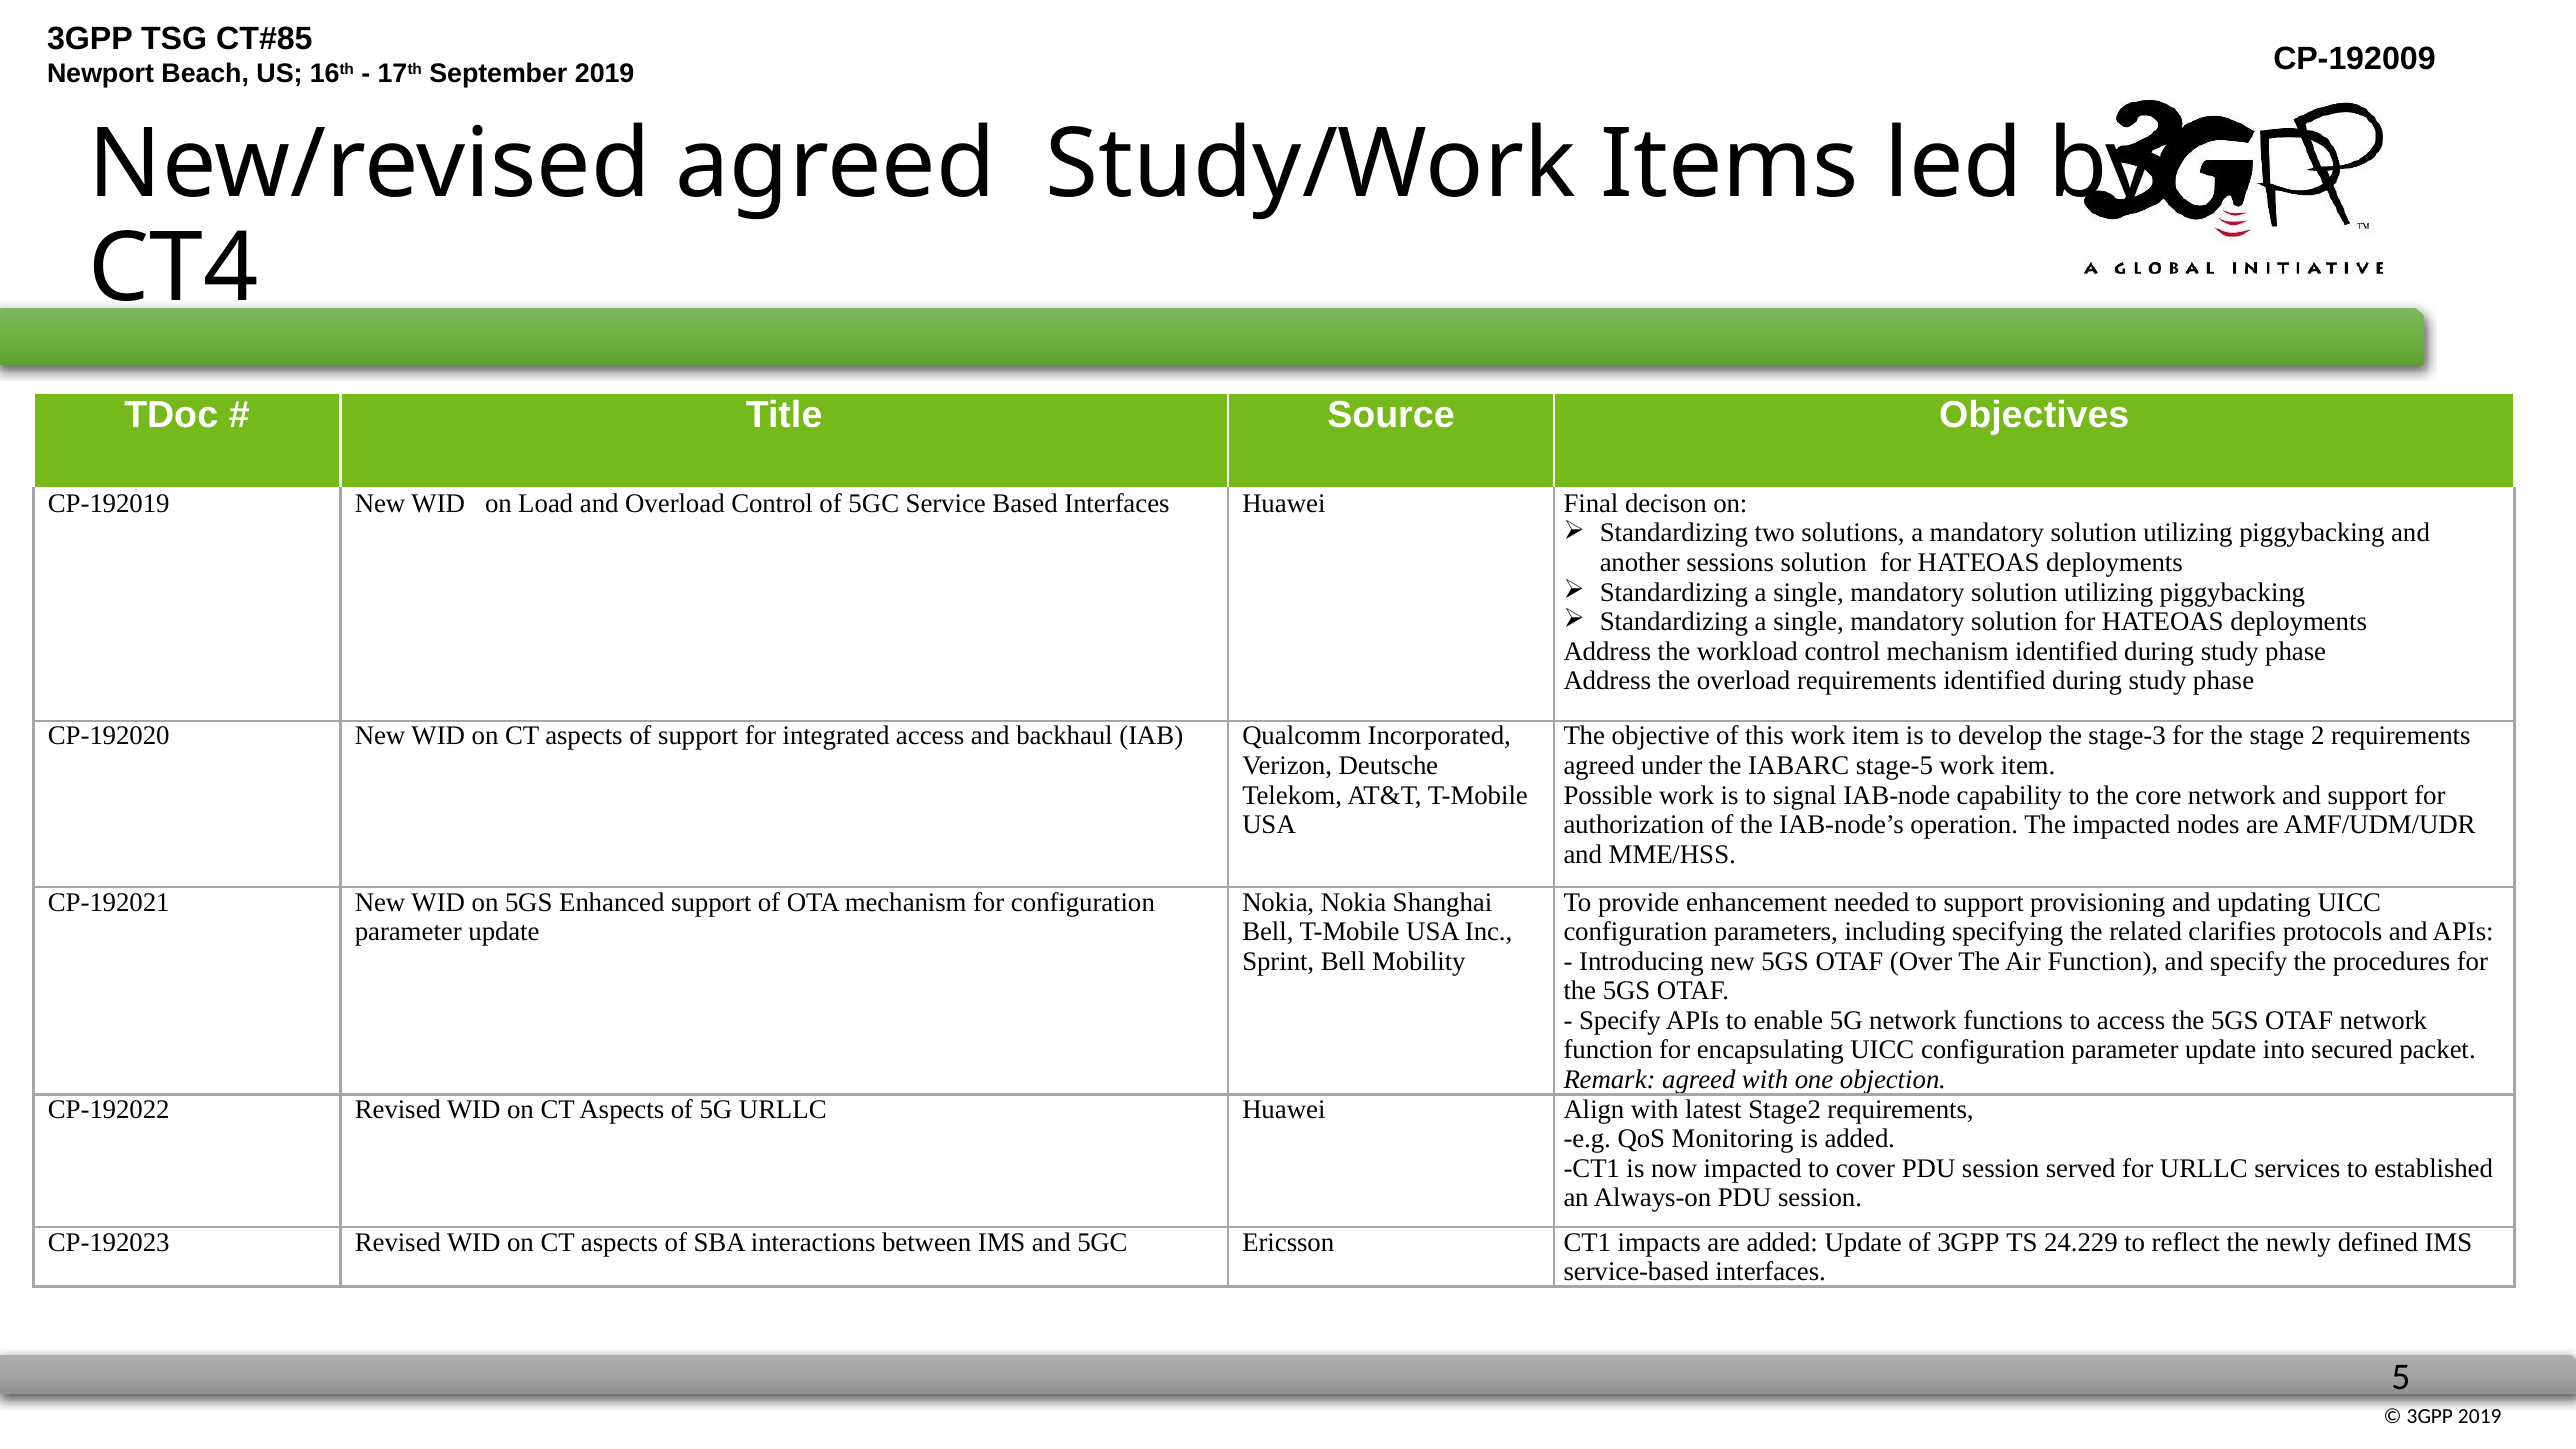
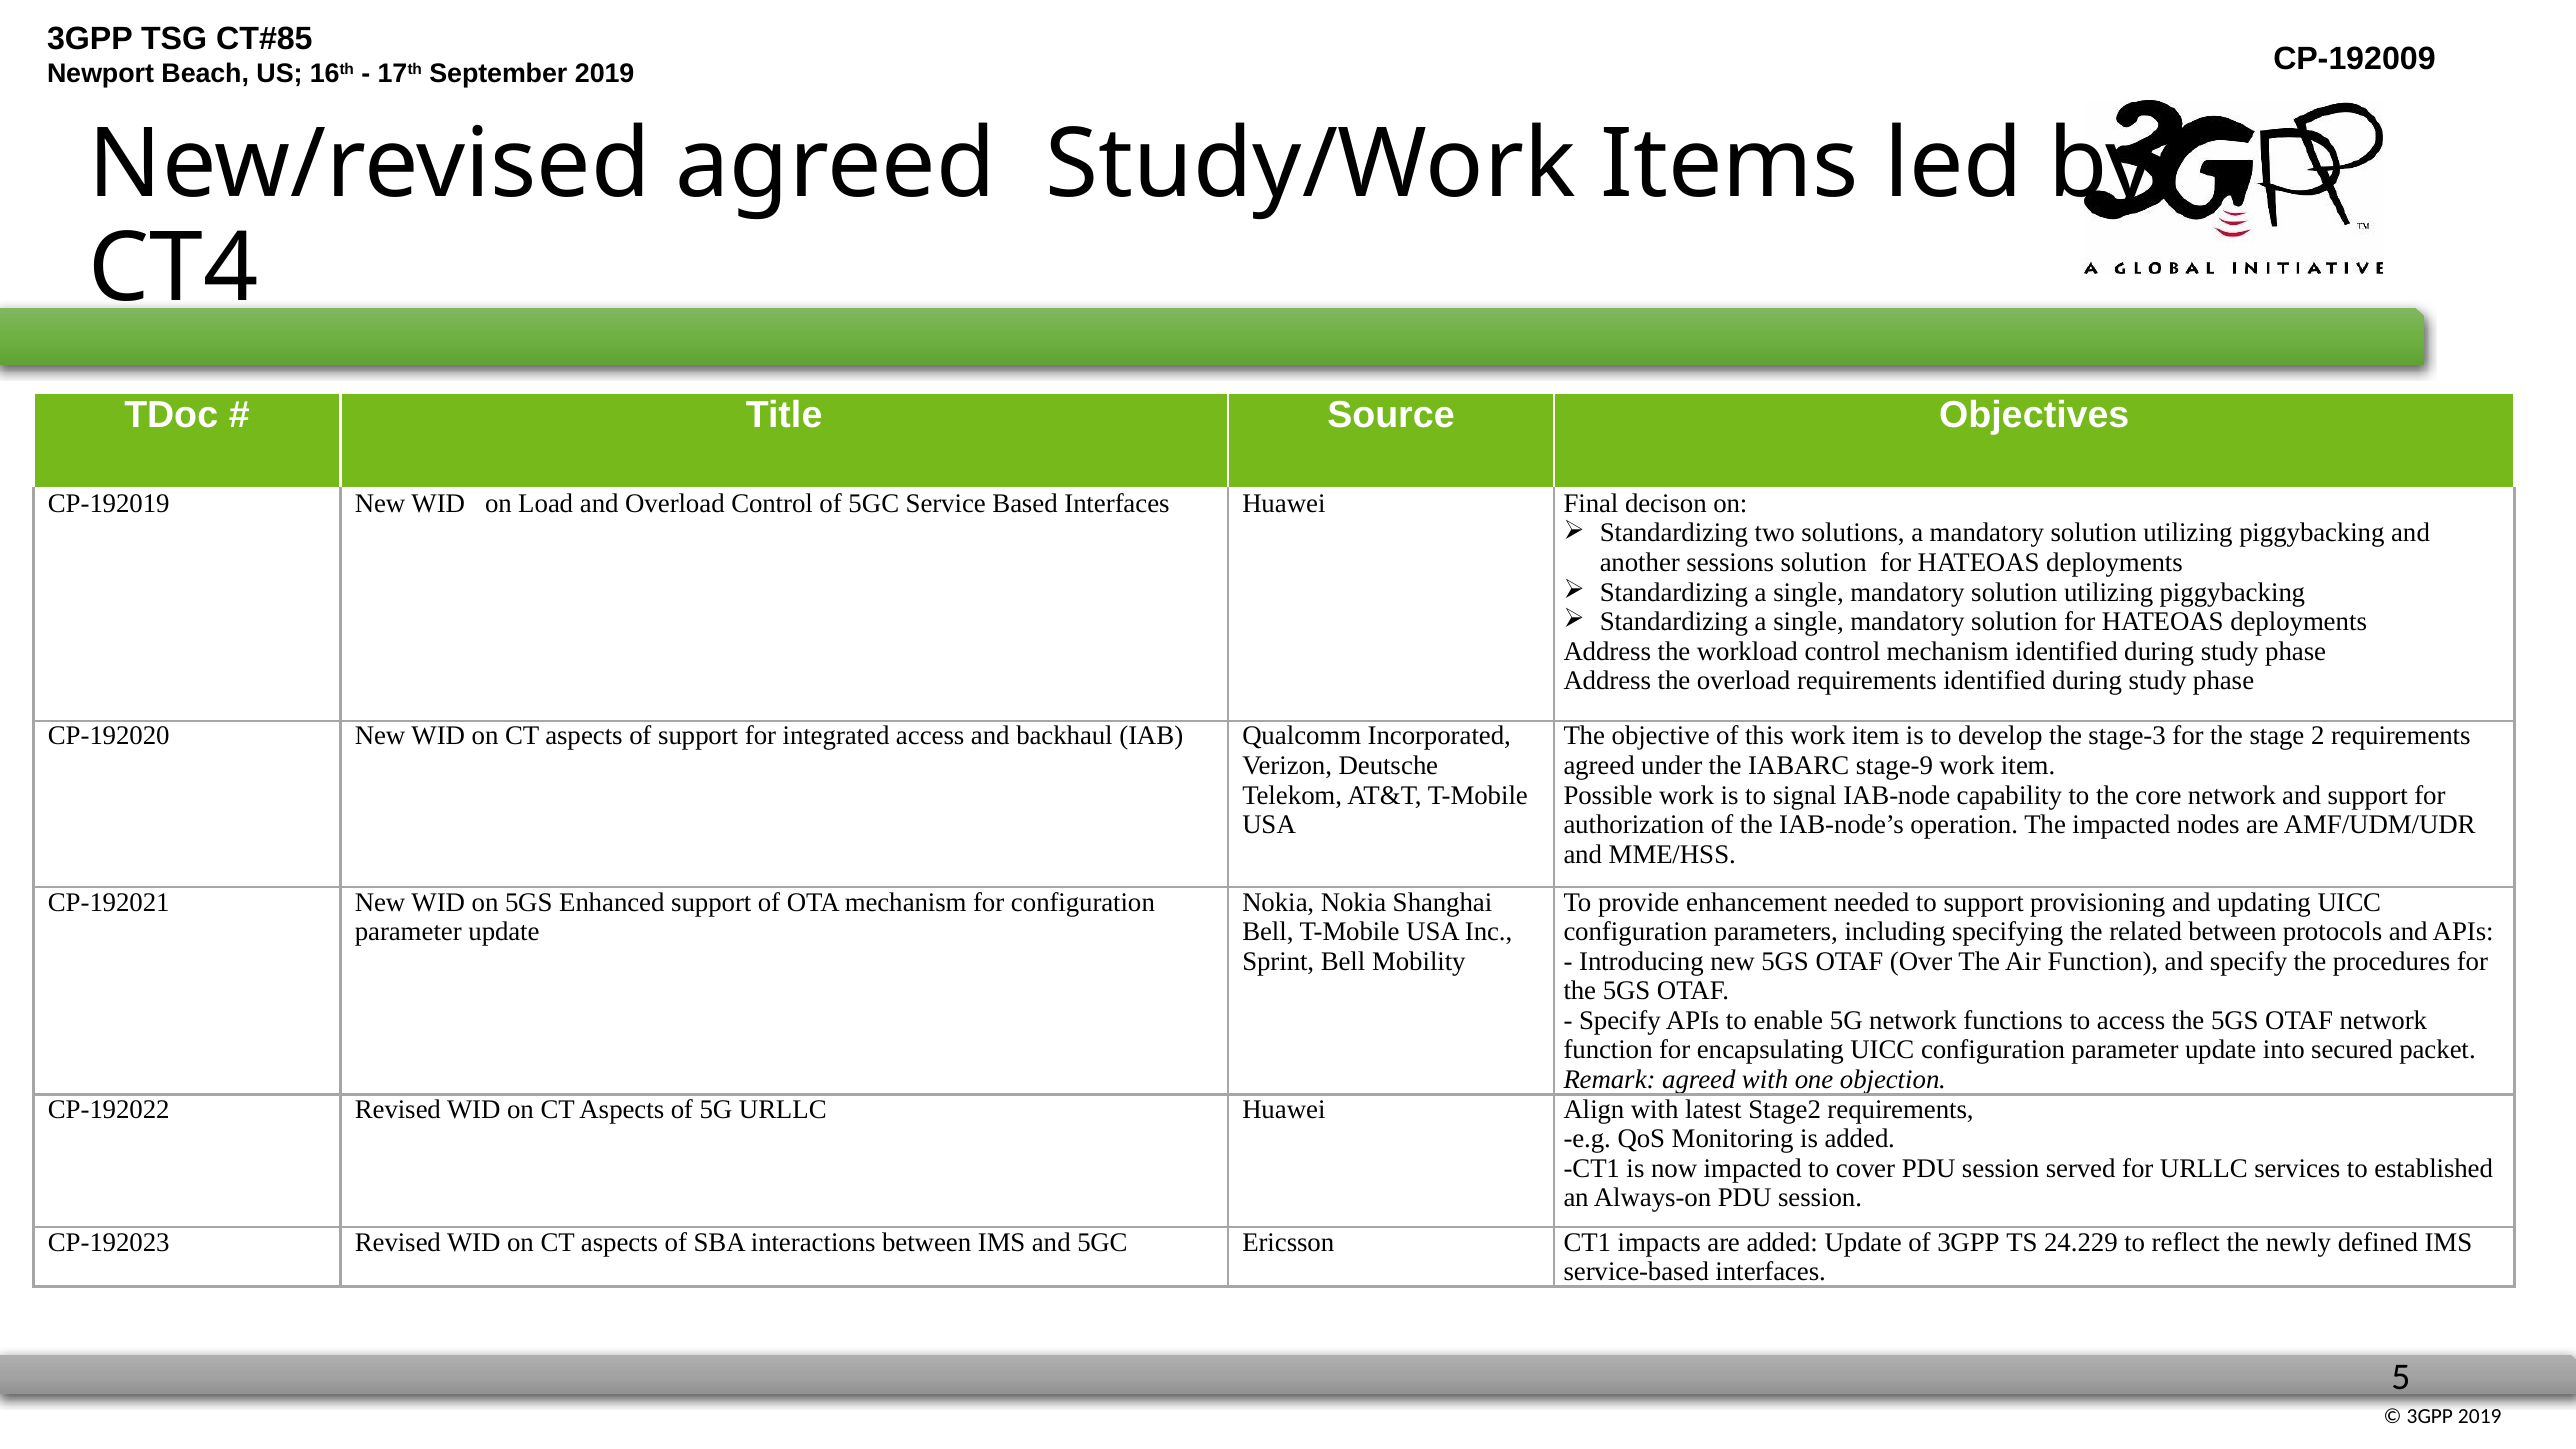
stage-5: stage-5 -> stage-9
related clarifies: clarifies -> between
